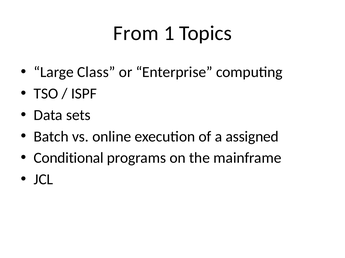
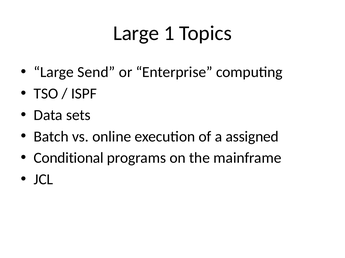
From at (136, 33): From -> Large
Class: Class -> Send
